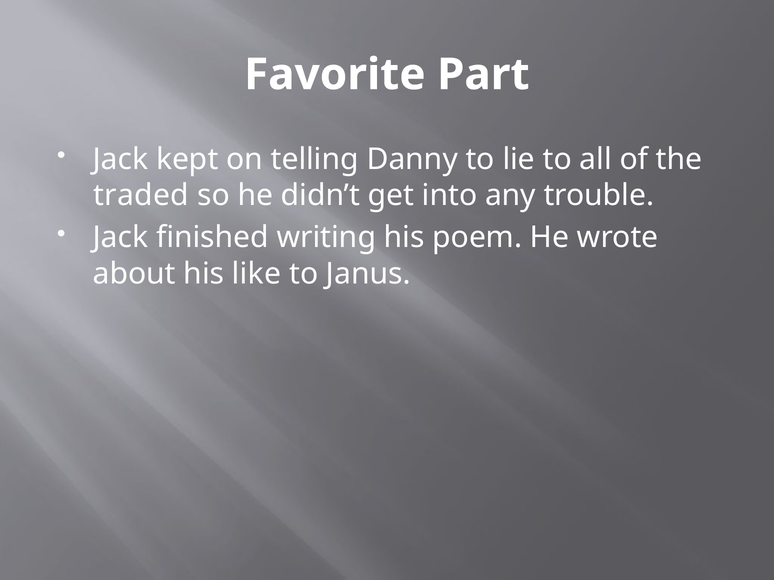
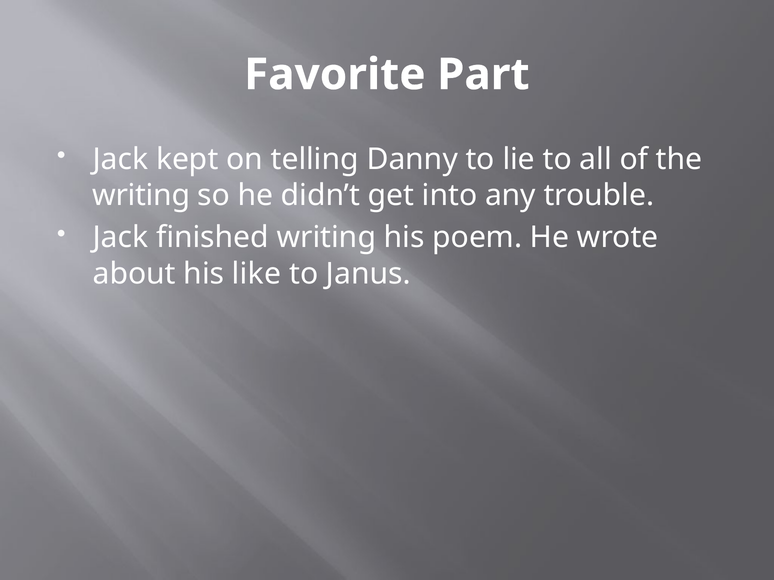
traded at (141, 196): traded -> writing
